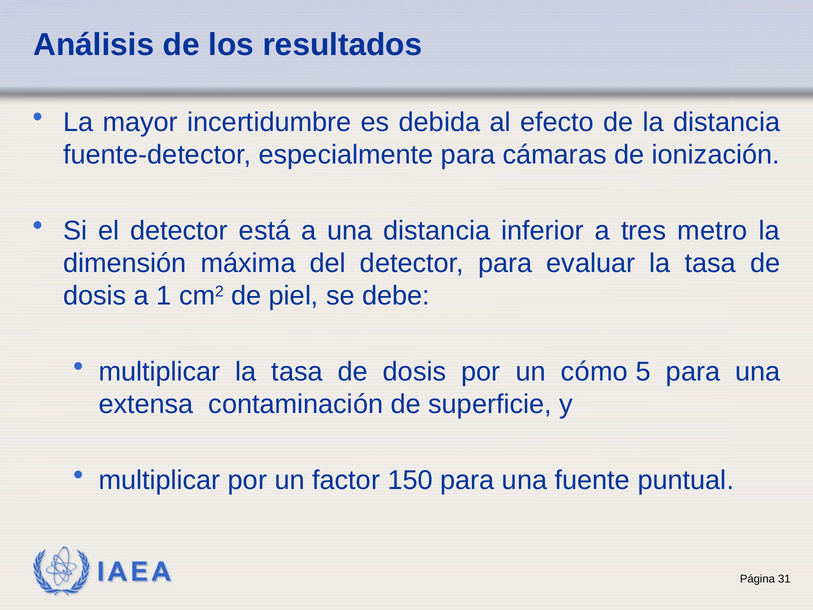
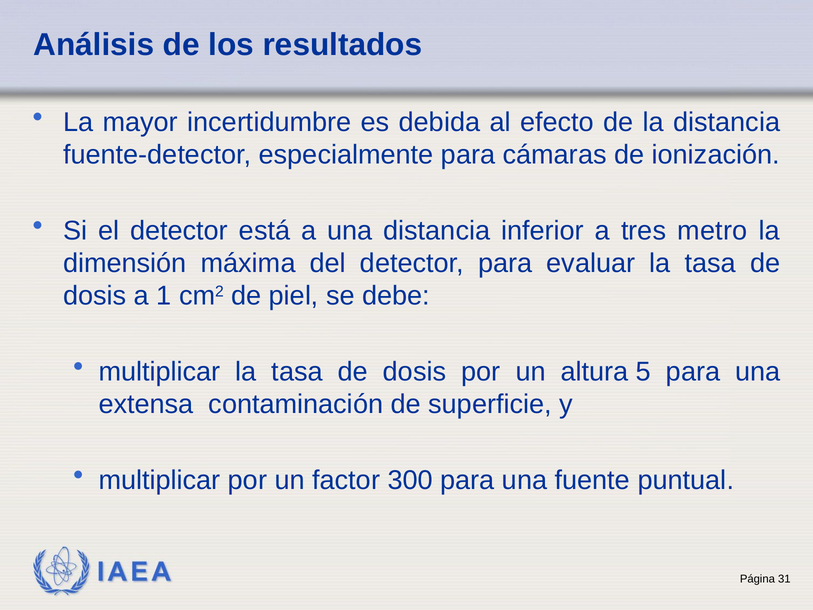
cómo: cómo -> altura
150: 150 -> 300
